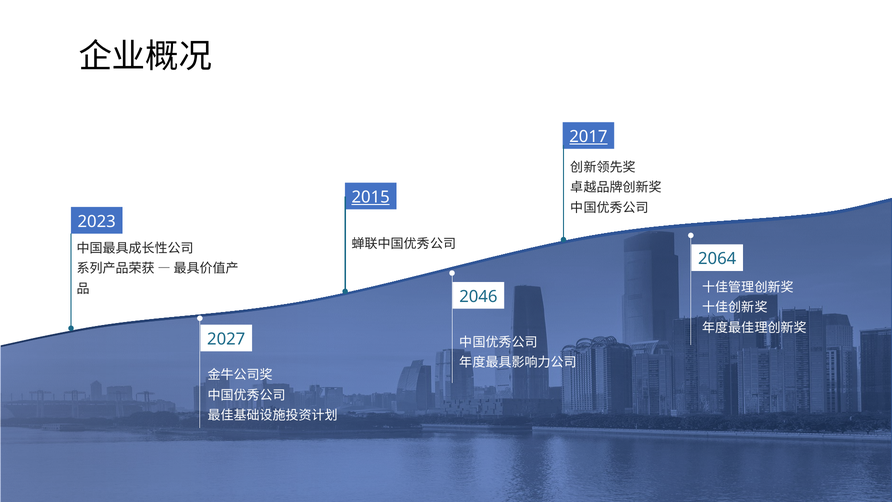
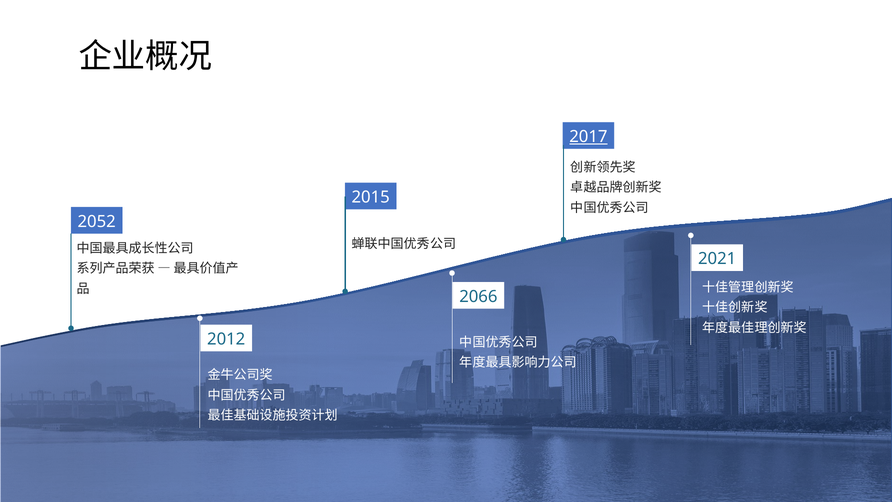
2015 underline: present -> none
2023: 2023 -> 2052
2064: 2064 -> 2021
2046: 2046 -> 2066
2027: 2027 -> 2012
